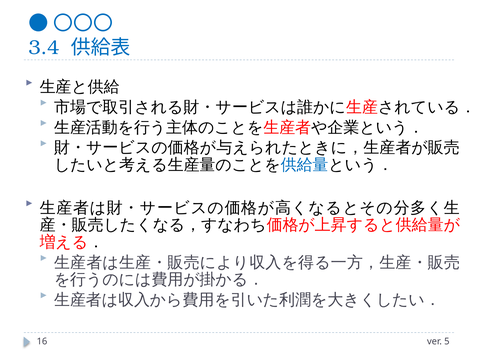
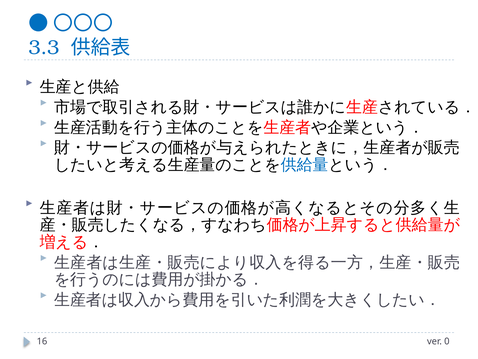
3.4: 3.4 -> 3.3
5: 5 -> 0
